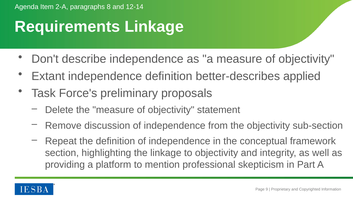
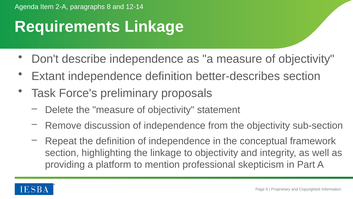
better-describes applied: applied -> section
